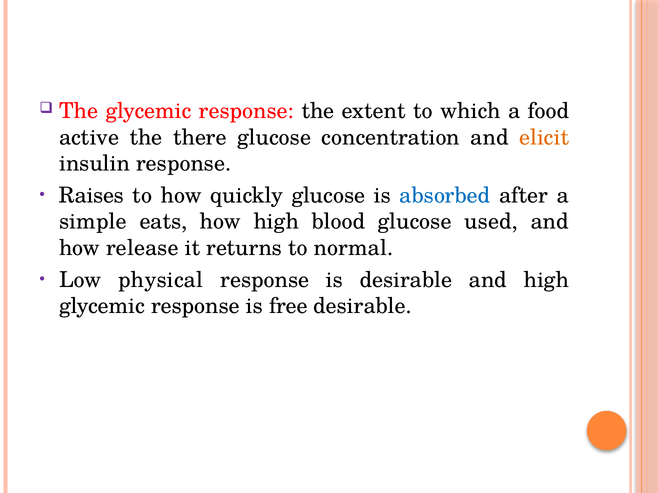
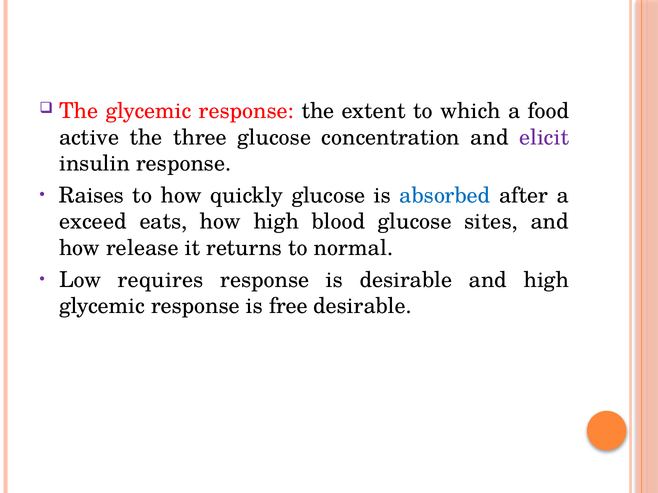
there: there -> three
elicit colour: orange -> purple
simple: simple -> exceed
used: used -> sites
physical: physical -> requires
